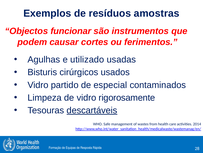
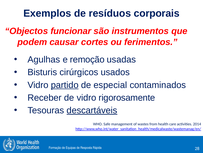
amostras: amostras -> corporais
utilizado: utilizado -> remoção
partido underline: none -> present
Limpeza: Limpeza -> Receber
